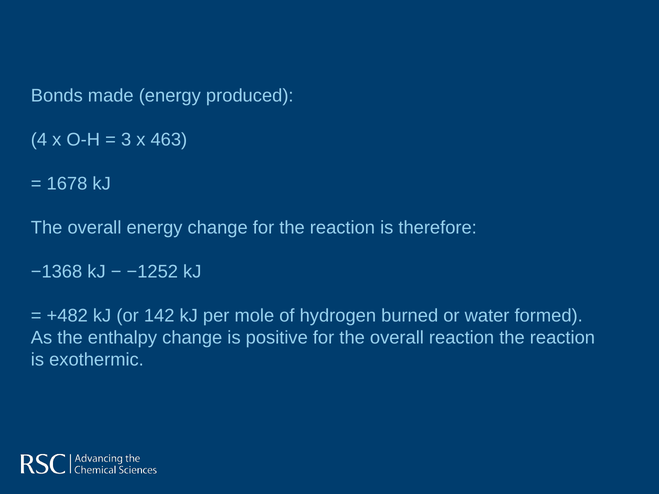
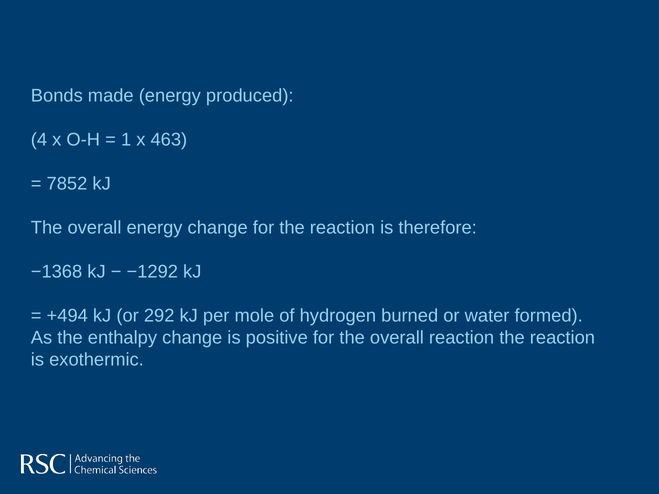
3: 3 -> 1
1678: 1678 -> 7852
−1252: −1252 -> −1292
+482: +482 -> +494
142: 142 -> 292
